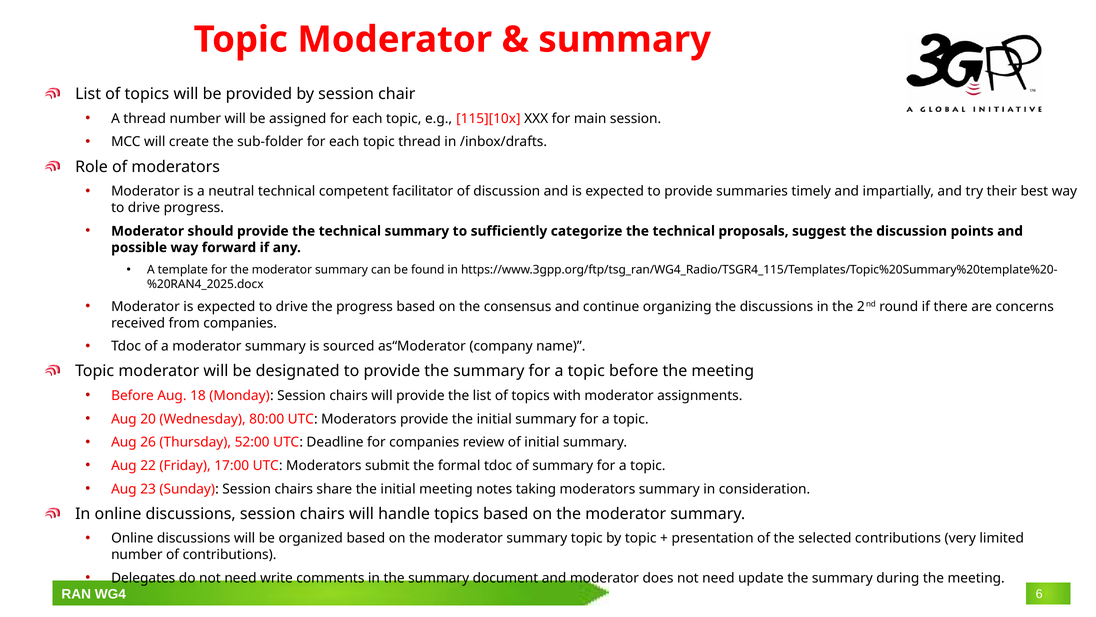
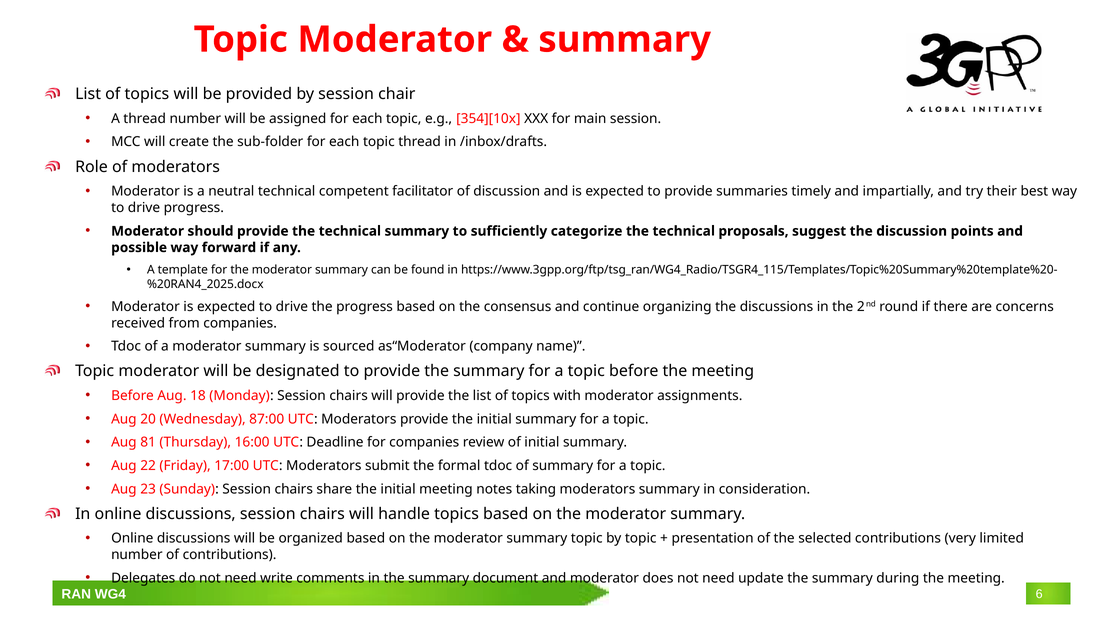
115][10x: 115][10x -> 354][10x
80:00: 80:00 -> 87:00
26: 26 -> 81
52:00: 52:00 -> 16:00
